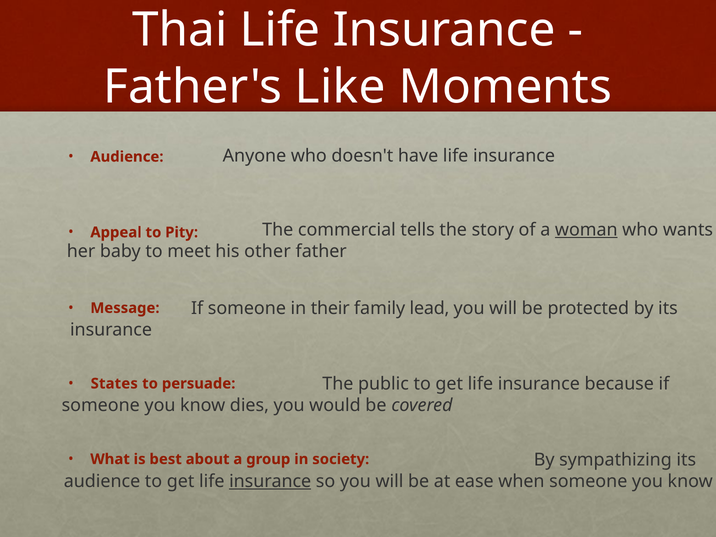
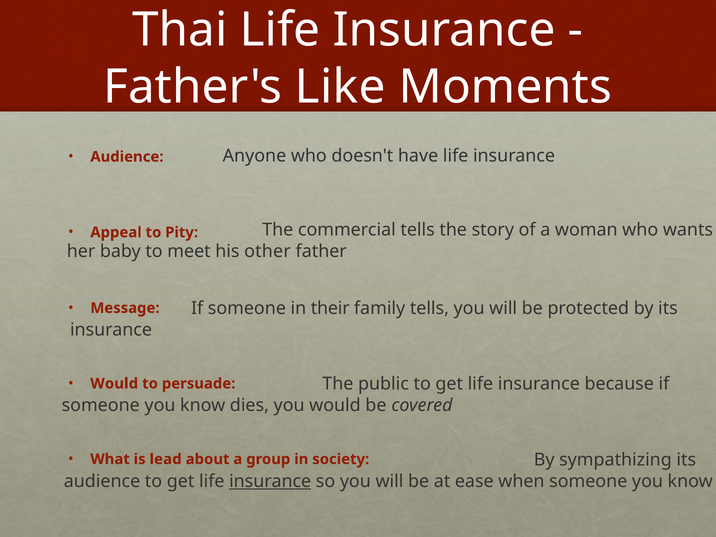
woman underline: present -> none
family lead: lead -> tells
States at (114, 384): States -> Would
best: best -> lead
